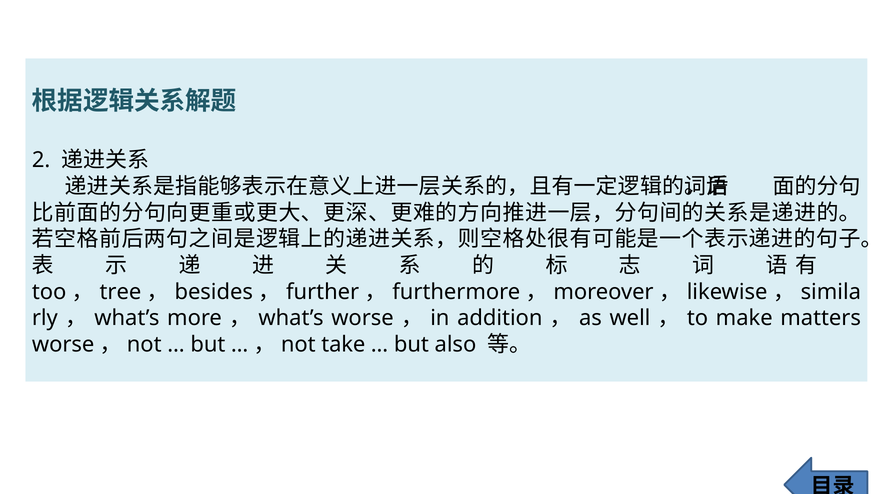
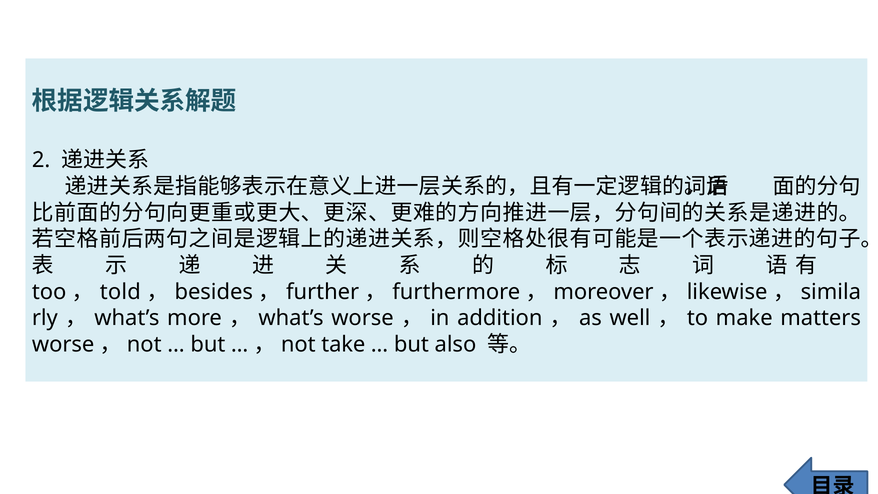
tree: tree -> told
